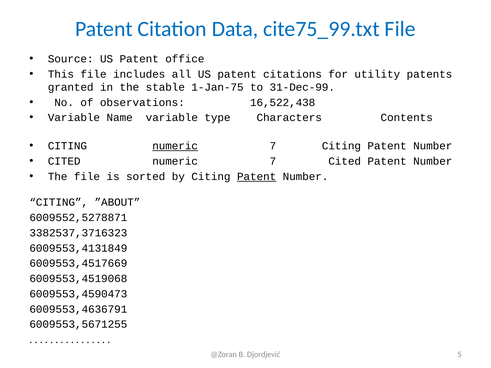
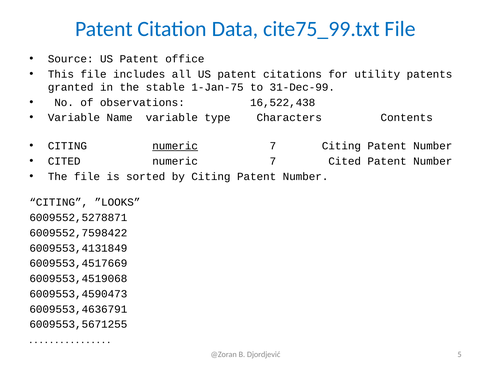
Patent at (257, 177) underline: present -> none
”ABOUT: ”ABOUT -> ”LOOKS
3382537,3716323: 3382537,3716323 -> 6009552,7598422
